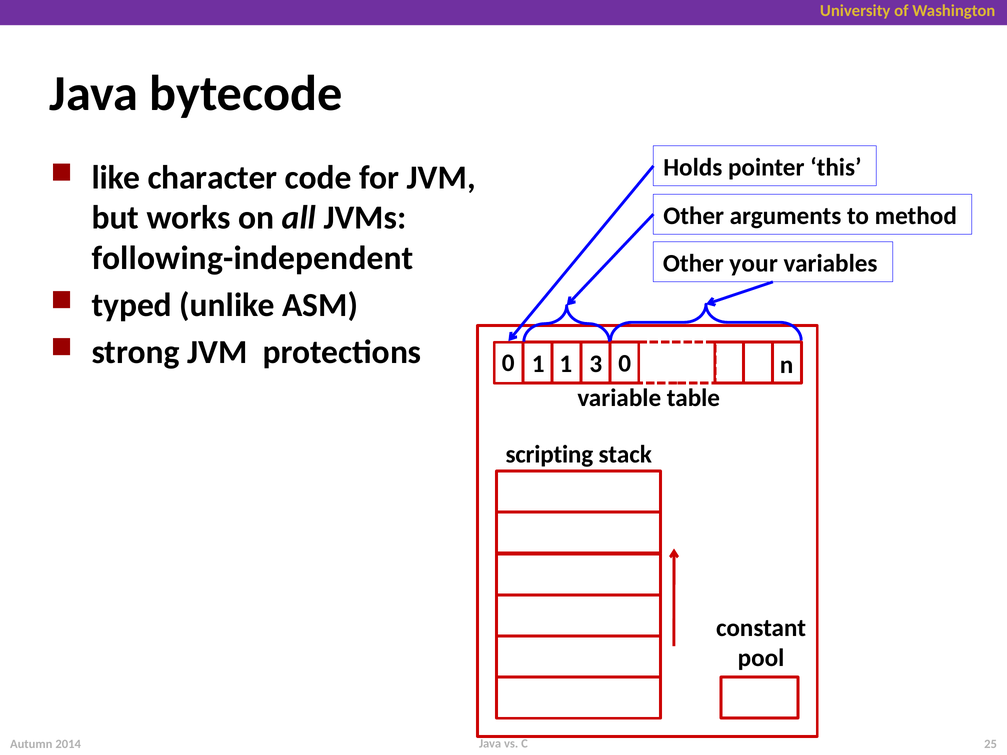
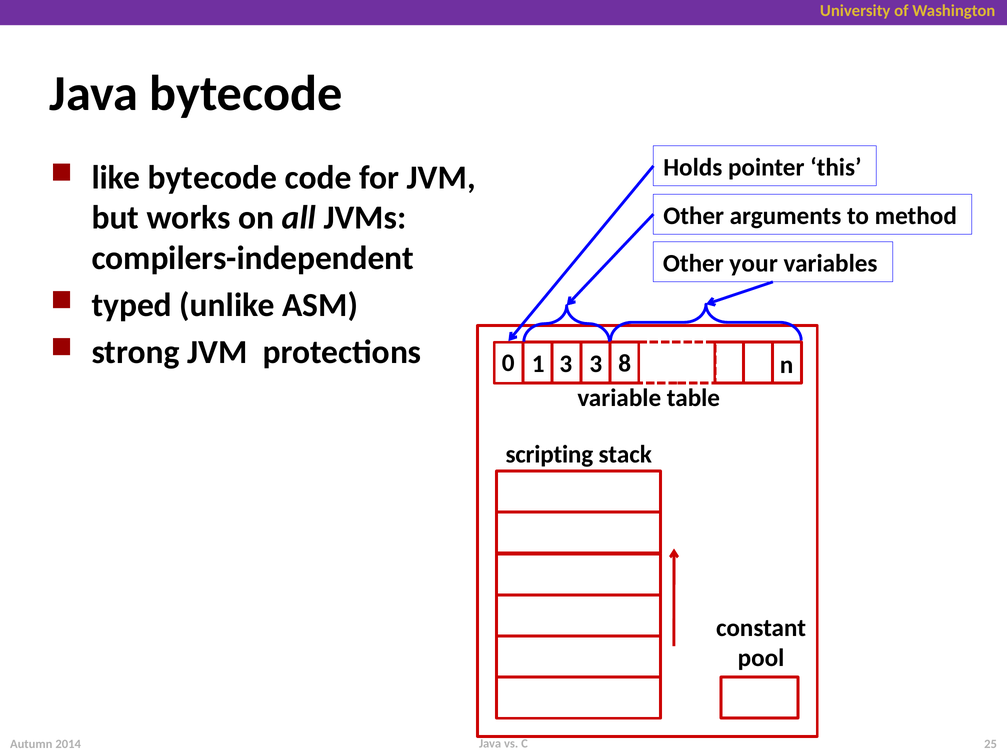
like character: character -> bytecode
following-independent: following-independent -> compilers-independent
1 1: 1 -> 3
3 0: 0 -> 8
